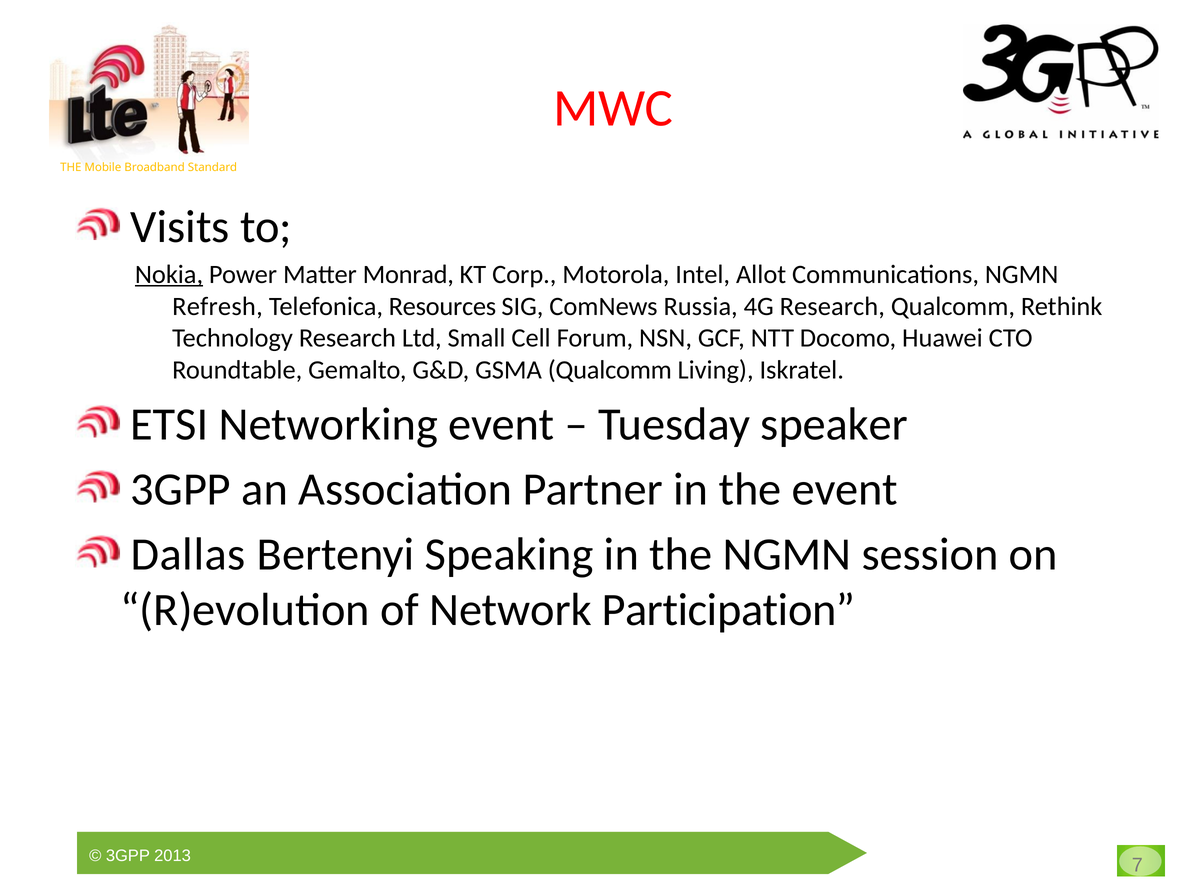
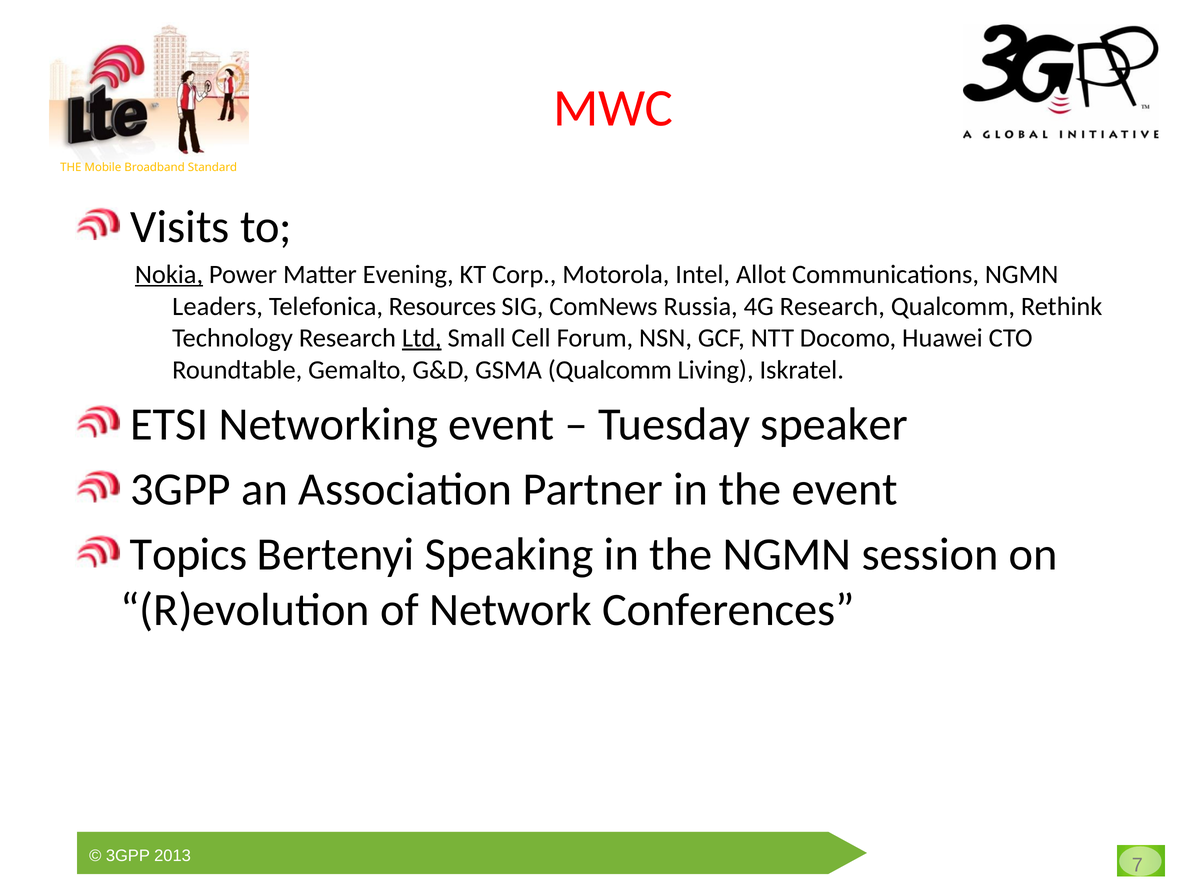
Monrad: Monrad -> Evening
Refresh: Refresh -> Leaders
Ltd underline: none -> present
Dallas: Dallas -> Topics
Participation: Participation -> Conferences
